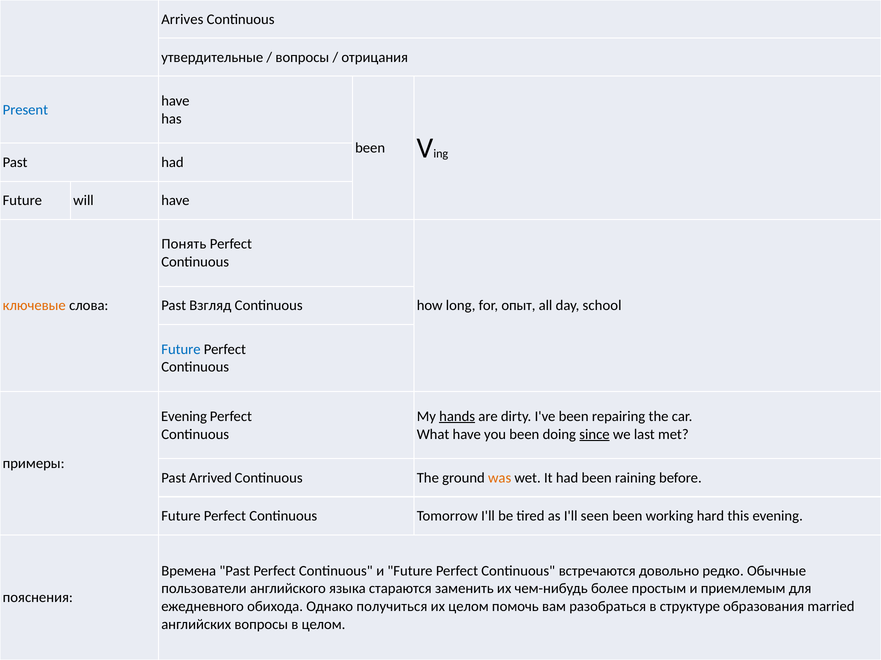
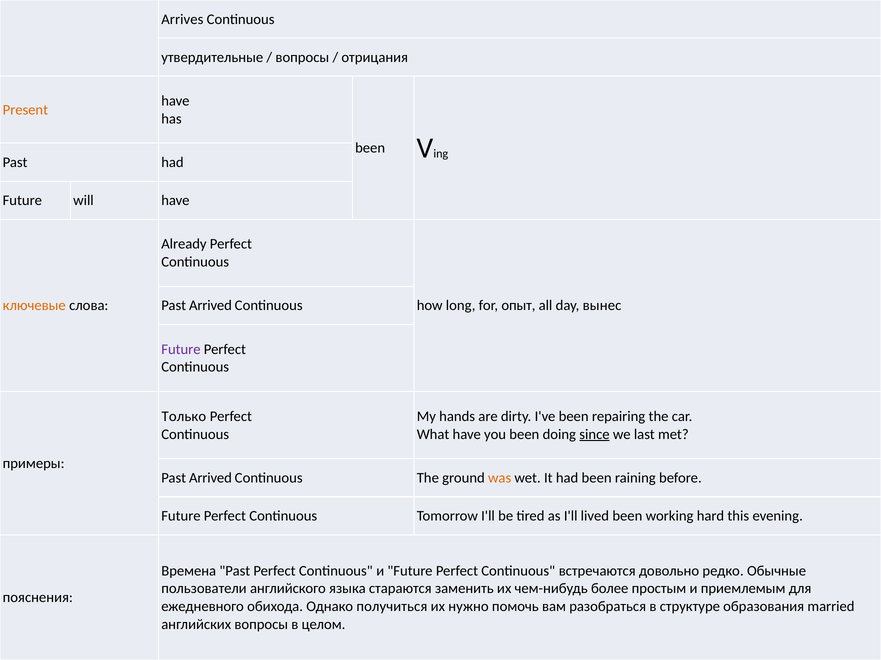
Present colour: blue -> orange
Понять: Понять -> Already
Взгляд at (210, 306): Взгляд -> Arrived
school: school -> вынес
Future at (181, 350) colour: blue -> purple
Evening at (184, 417): Evening -> Только
hands underline: present -> none
seen: seen -> lived
их целом: целом -> нужно
